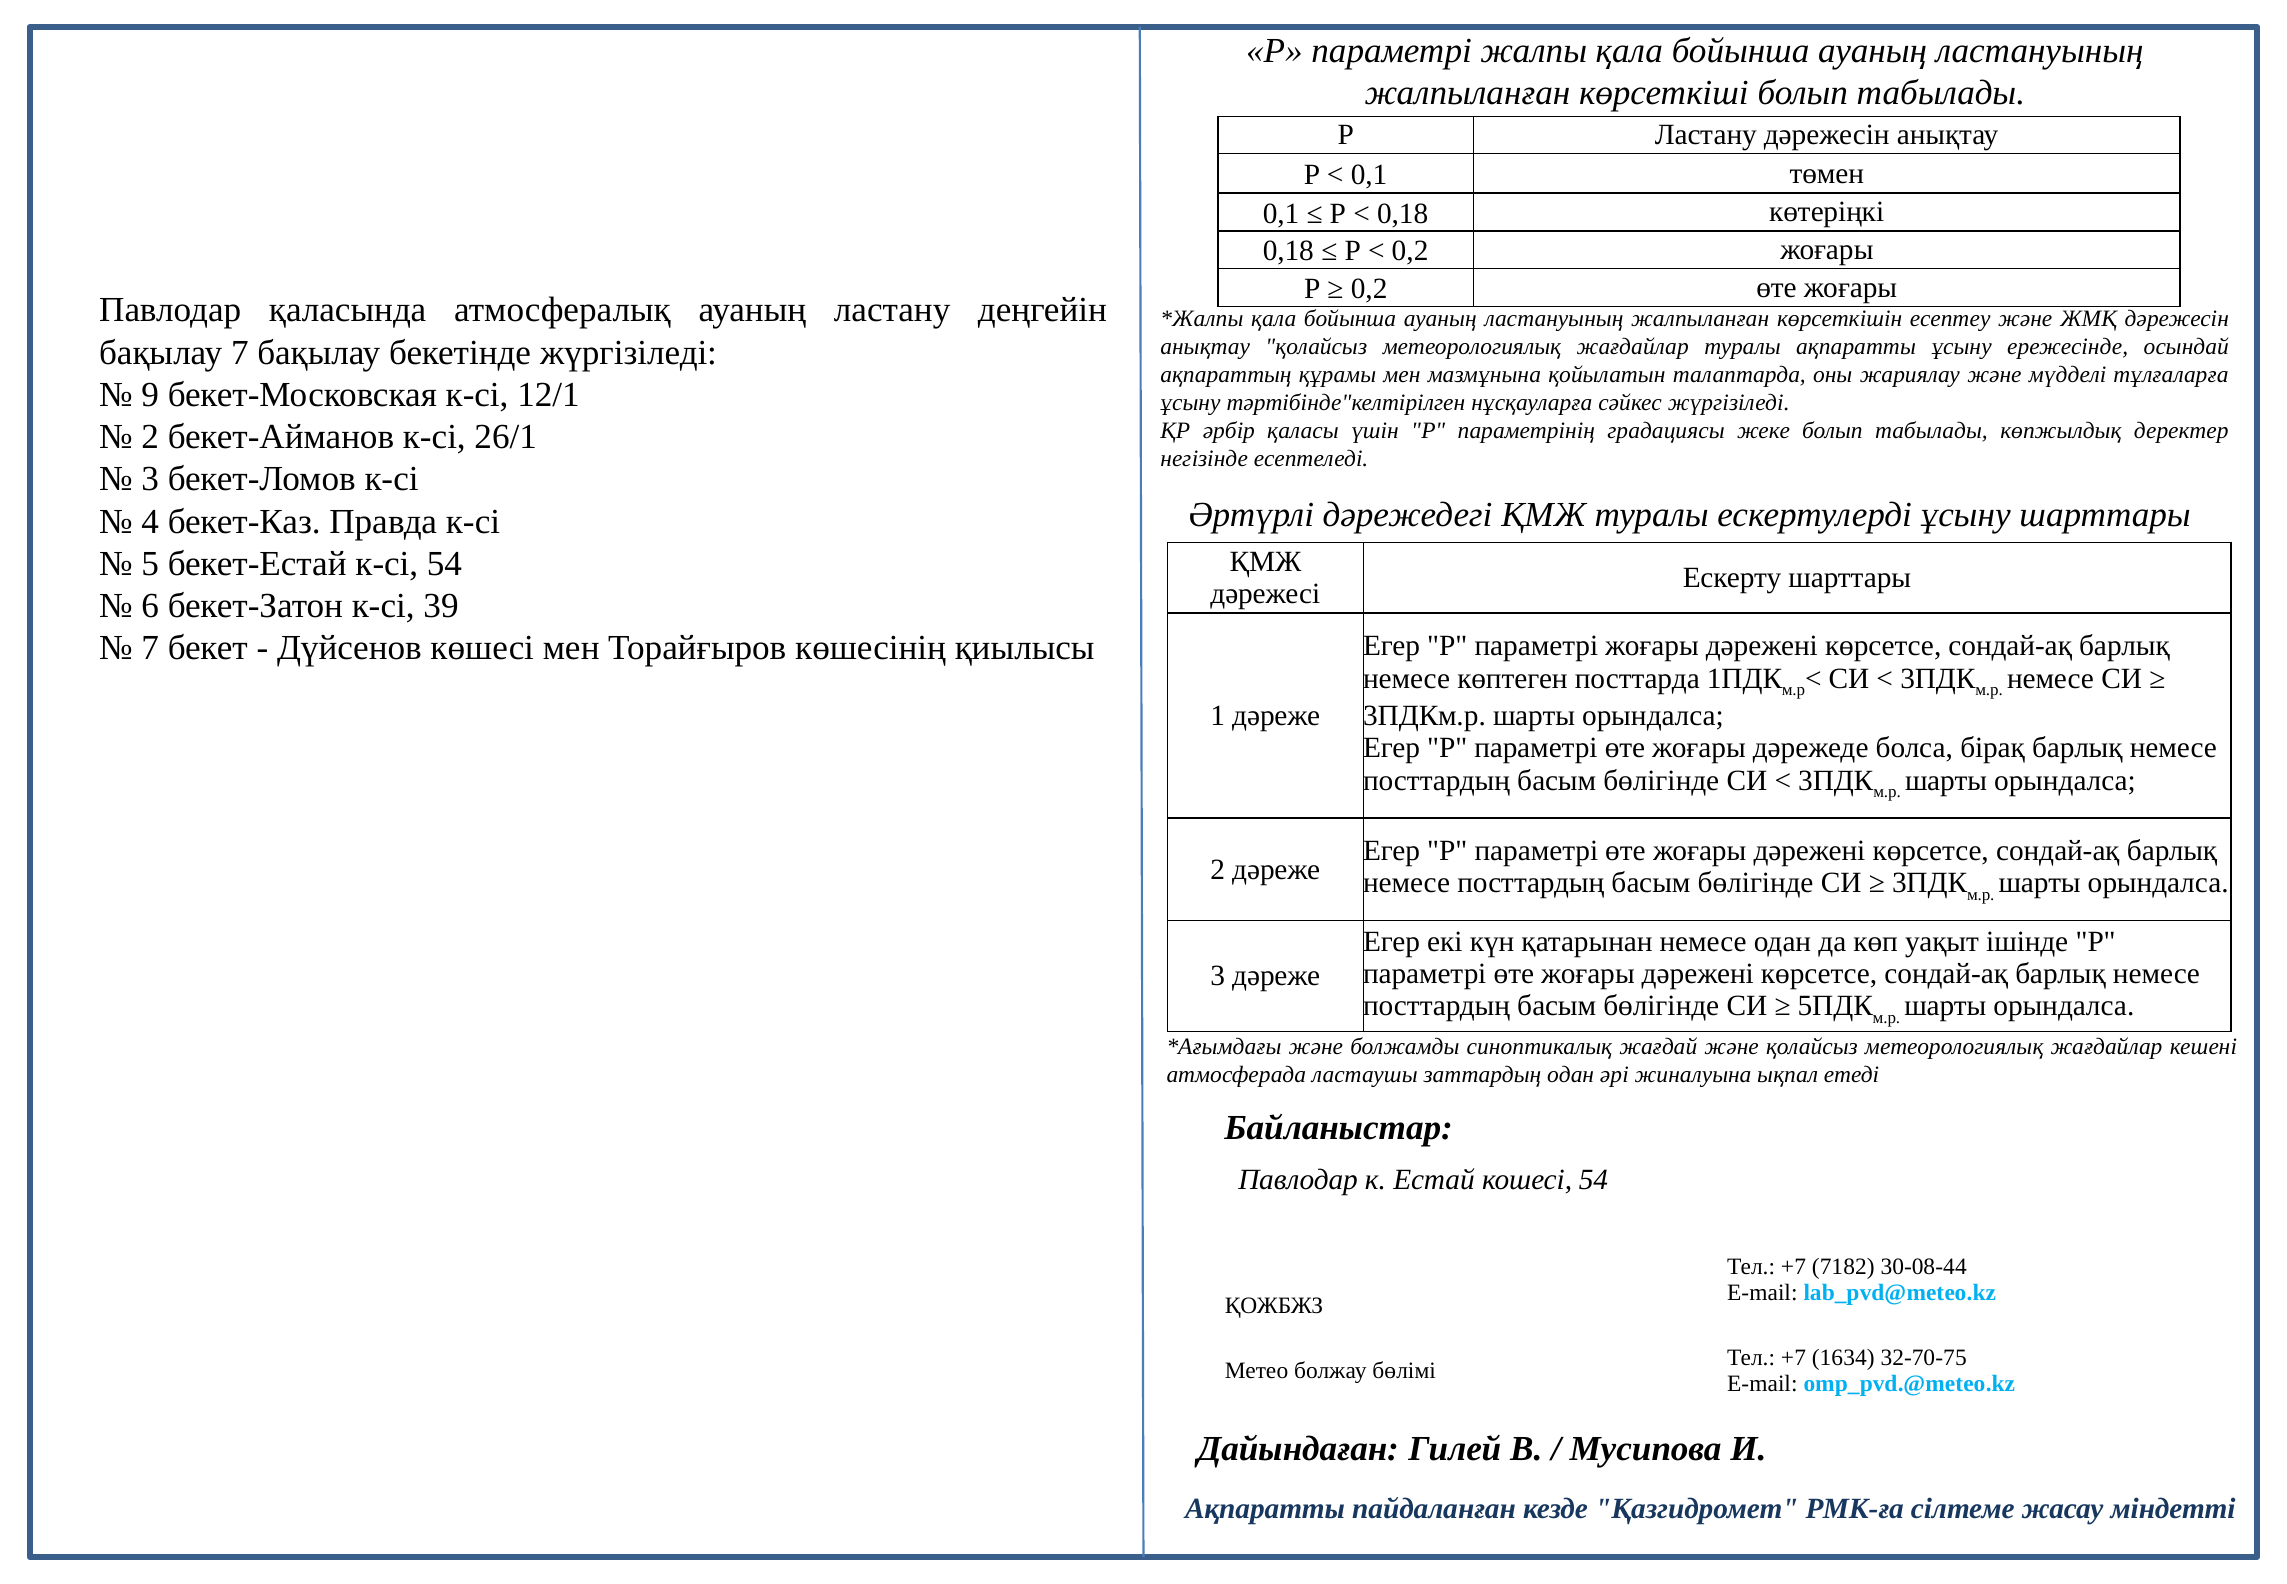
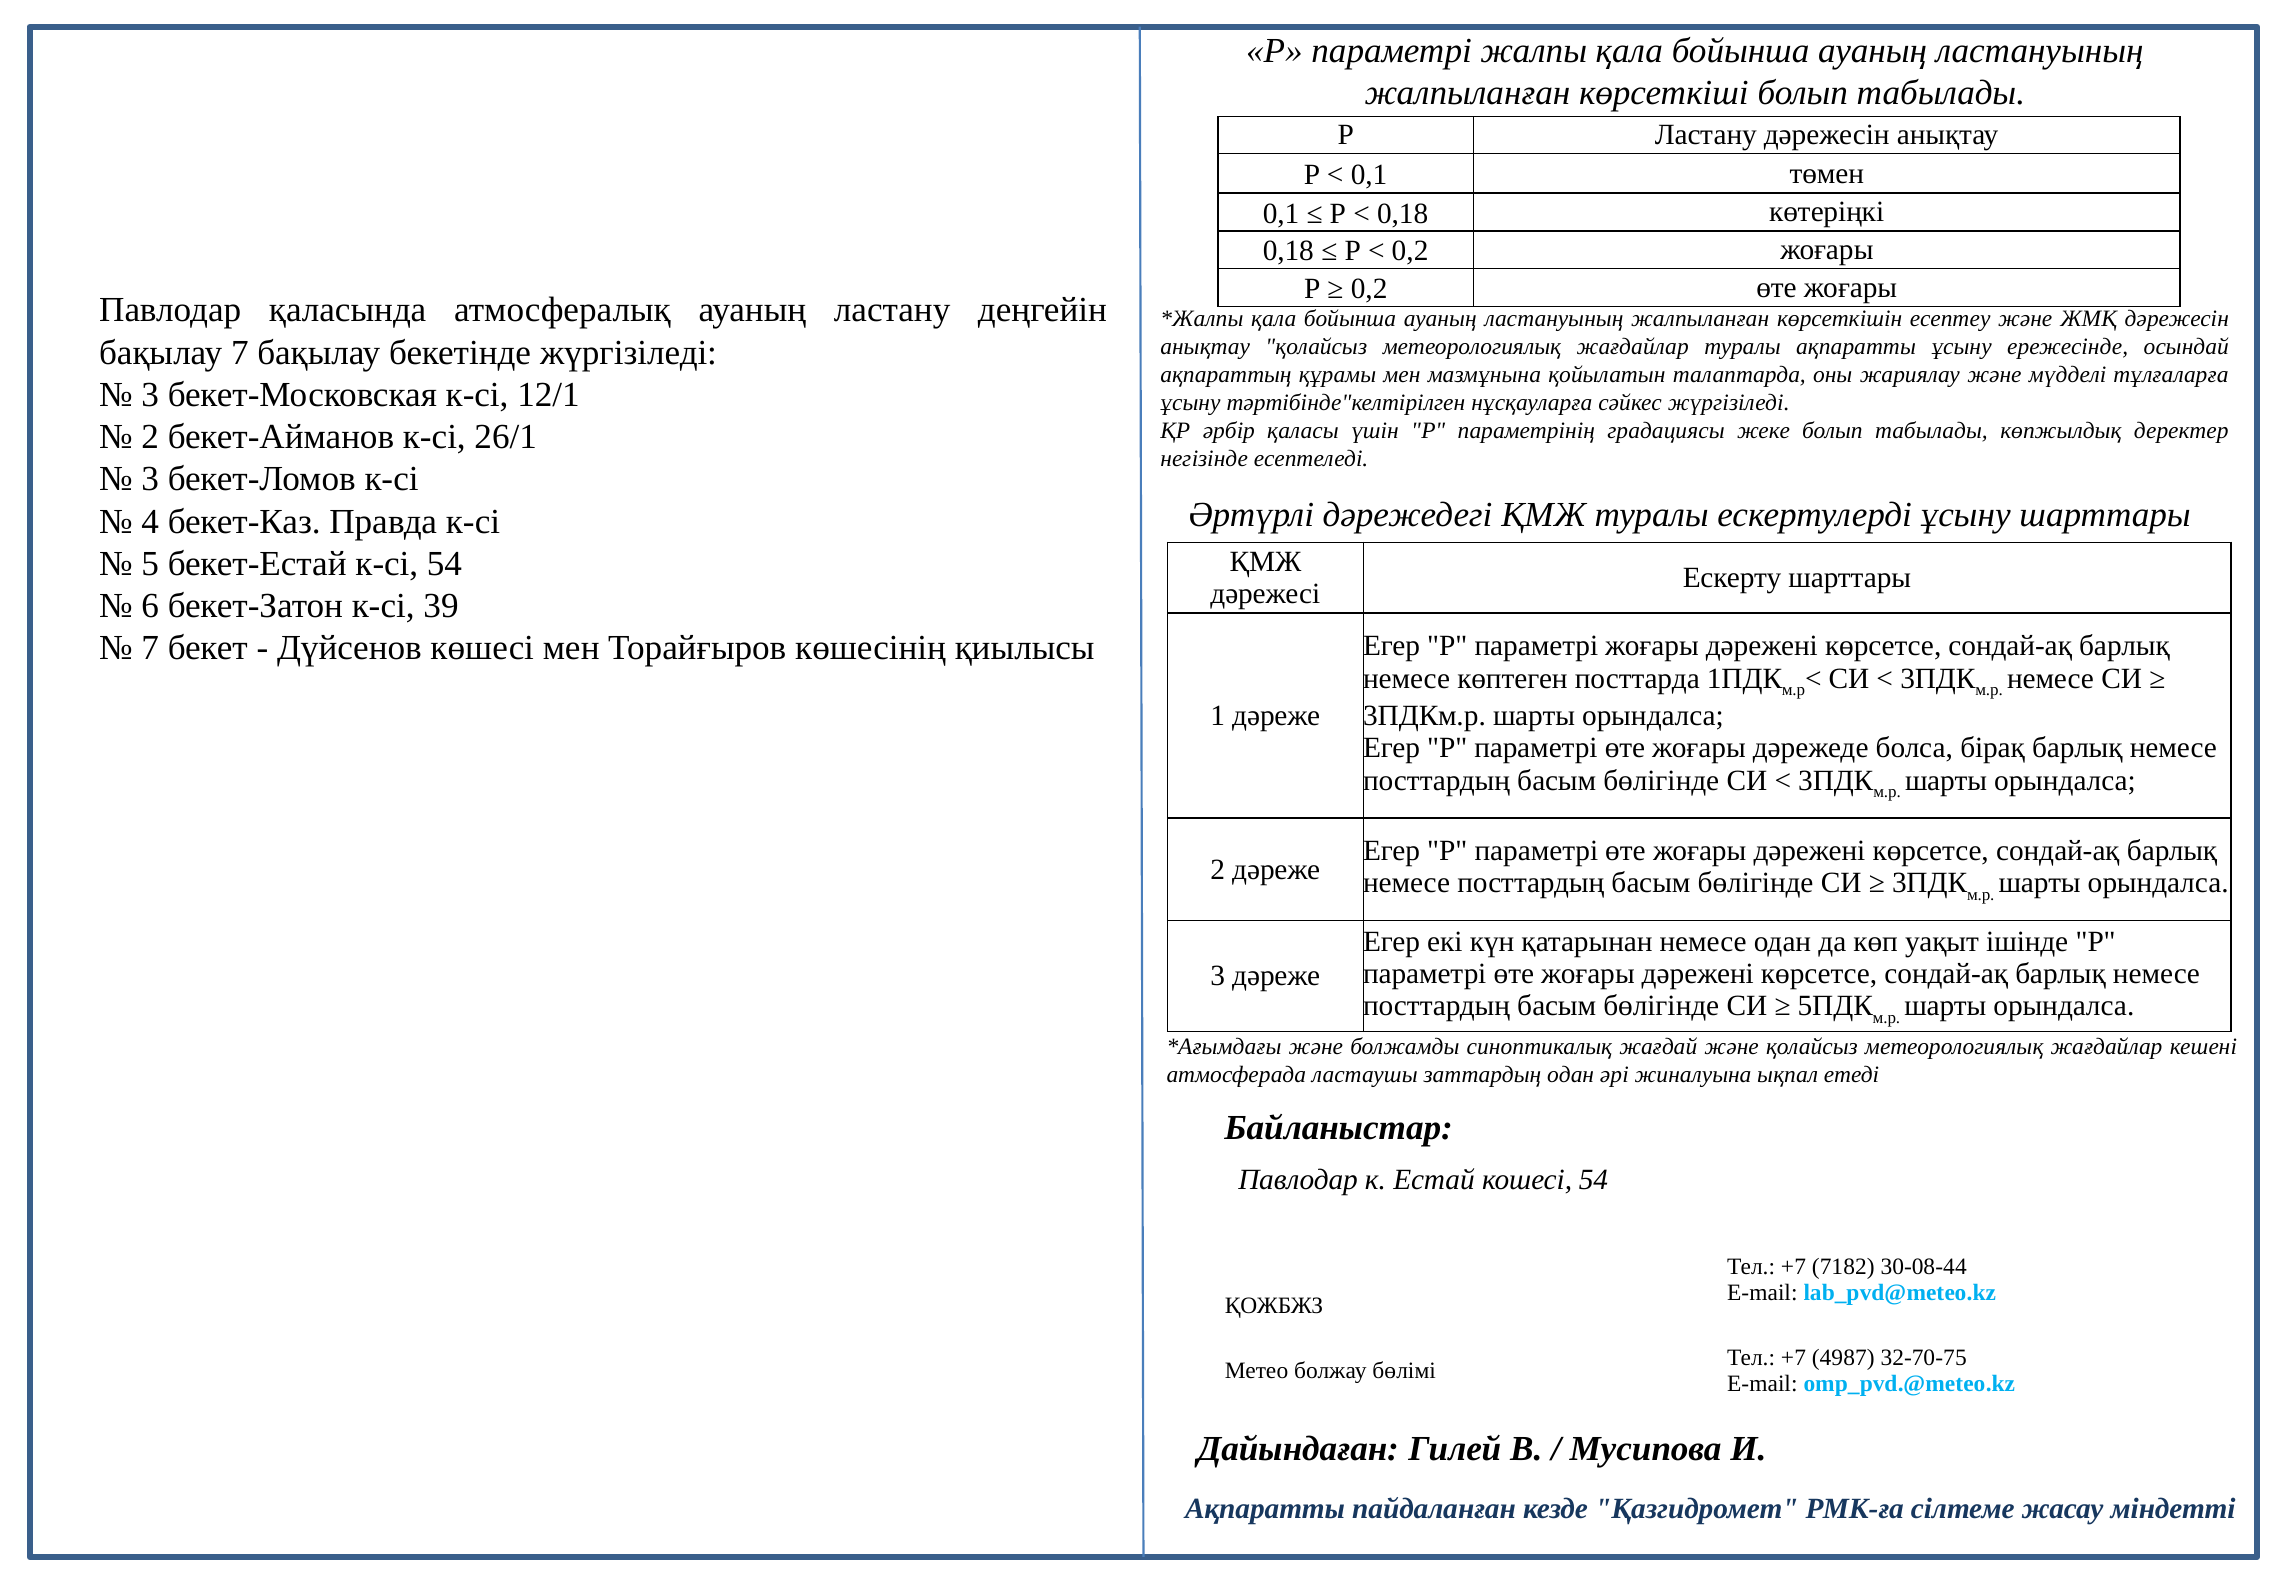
9 at (150, 395): 9 -> 3
1634: 1634 -> 4987
